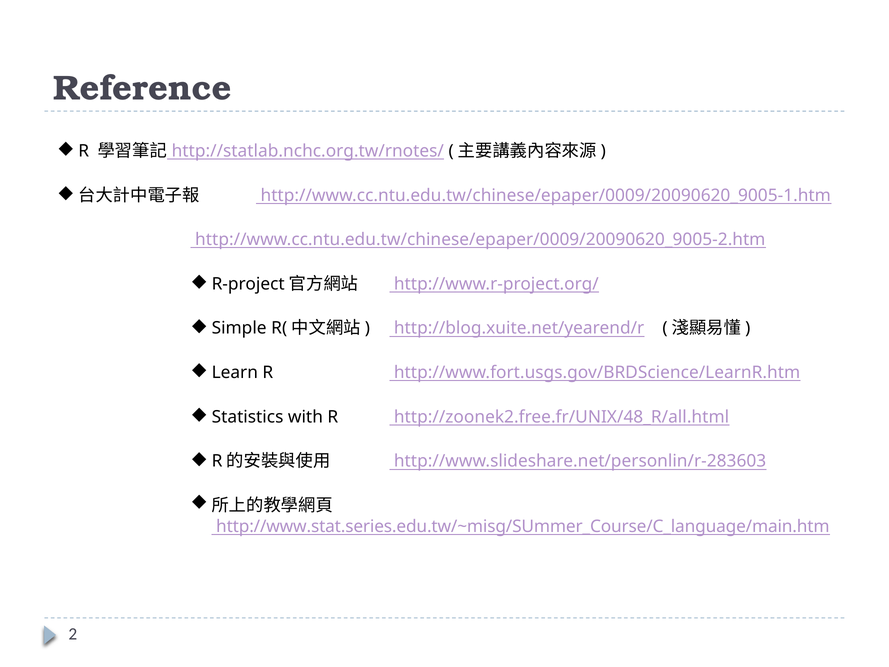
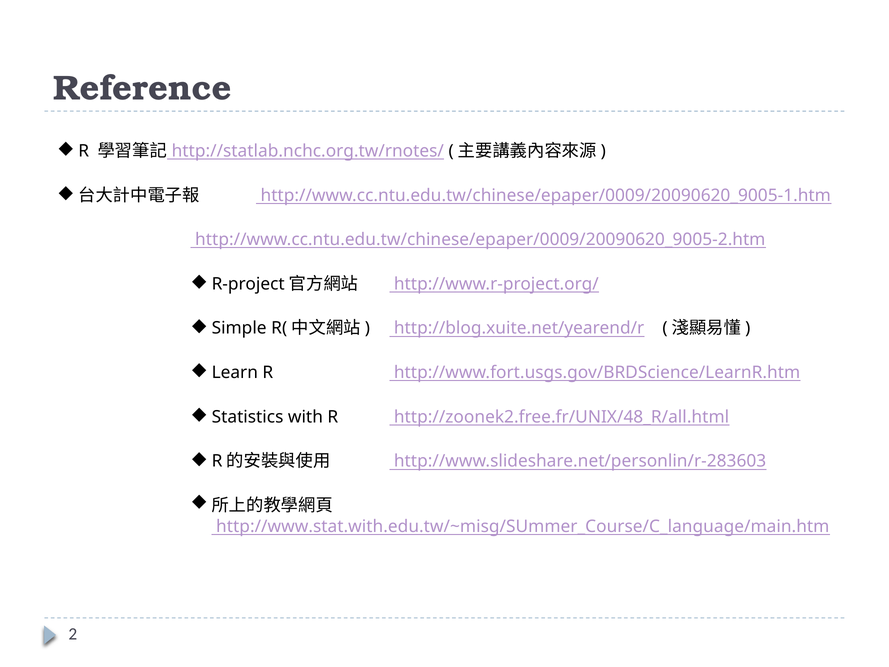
http://www.stat.series.edu.tw/~misg/SUmmer_Course/C_language/main.htm: http://www.stat.series.edu.tw/~misg/SUmmer_Course/C_language/main.htm -> http://www.stat.with.edu.tw/~misg/SUmmer_Course/C_language/main.htm
